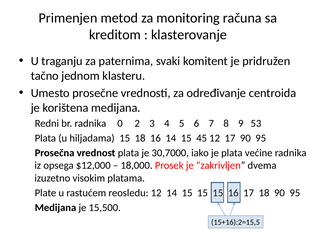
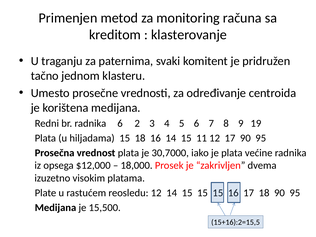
radnika 0: 0 -> 6
53: 53 -> 19
45: 45 -> 11
